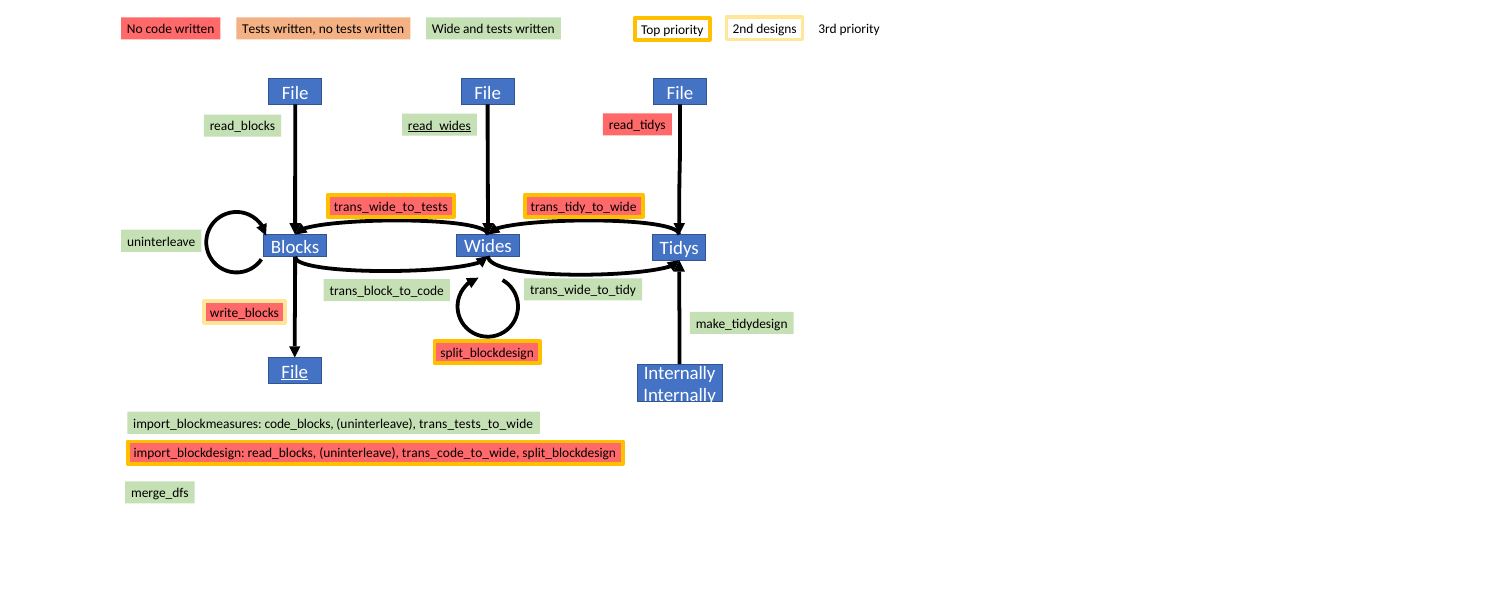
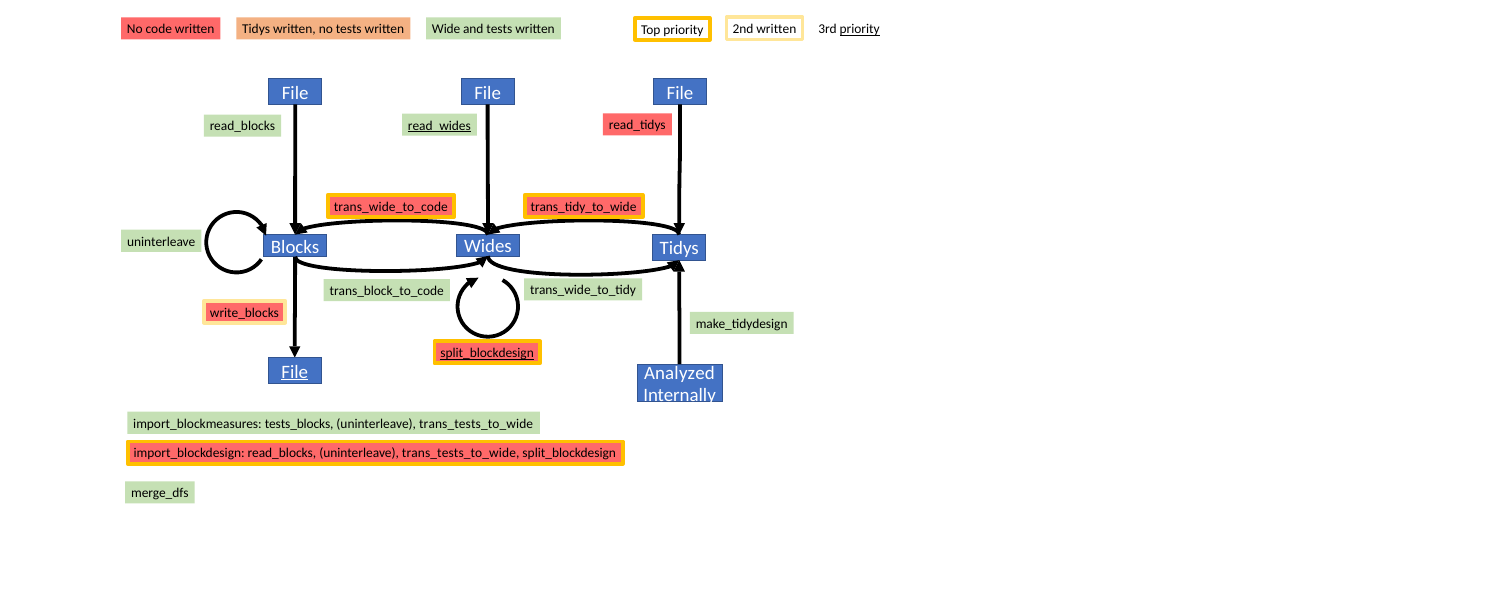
written Tests: Tests -> Tidys
2nd designs: designs -> written
priority at (860, 29) underline: none -> present
trans_wide_to_tests: trans_wide_to_tests -> trans_wide_to_code
split_blockdesign at (487, 353) underline: none -> present
Internally at (680, 373): Internally -> Analyzed
code_blocks: code_blocks -> tests_blocks
read_blocks uninterleave trans_code_to_wide: trans_code_to_wide -> trans_tests_to_wide
